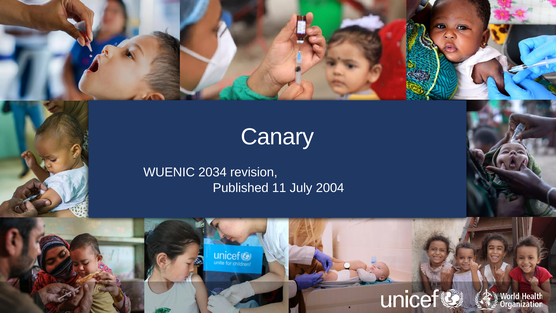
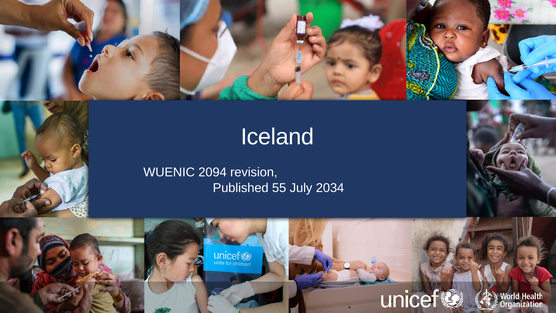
Canary: Canary -> Iceland
2034: 2034 -> 2094
11: 11 -> 55
2004: 2004 -> 2034
